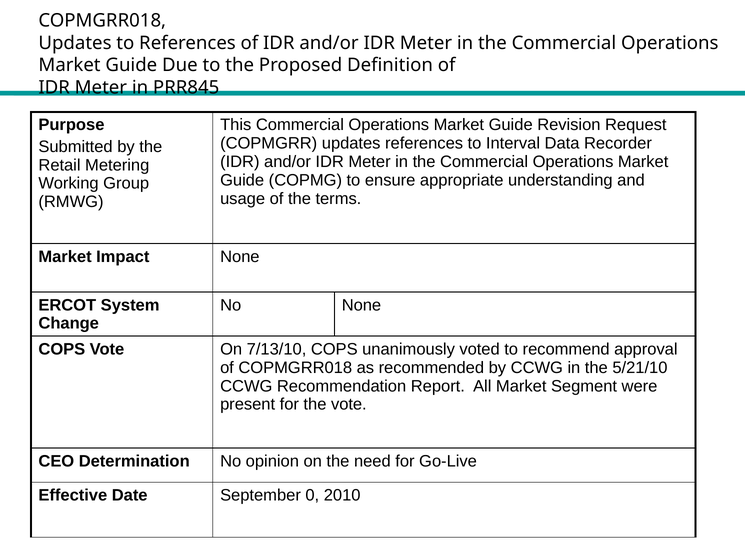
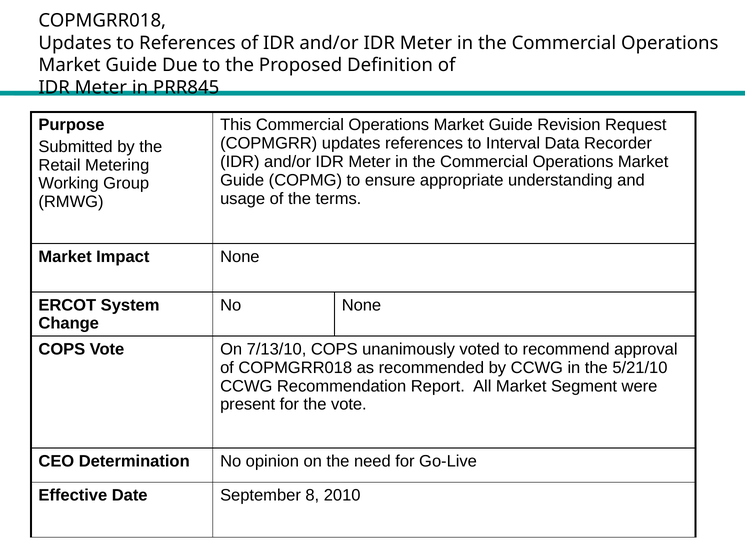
0: 0 -> 8
